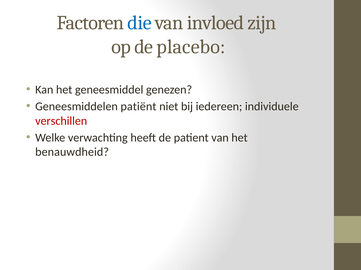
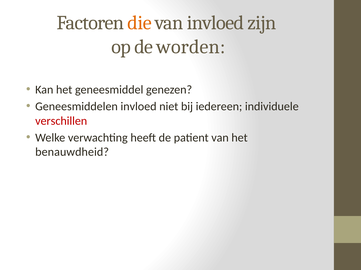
die colour: blue -> orange
placebo: placebo -> worden
Geneesmiddelen patiënt: patiënt -> invloed
